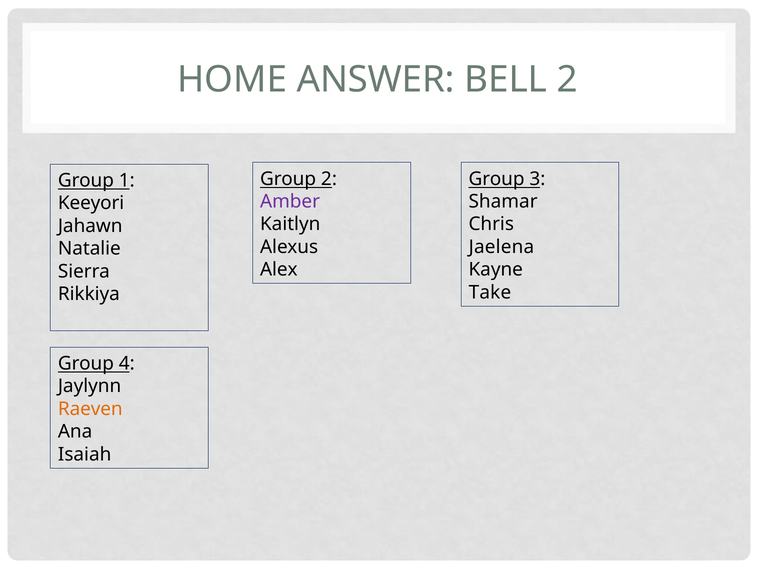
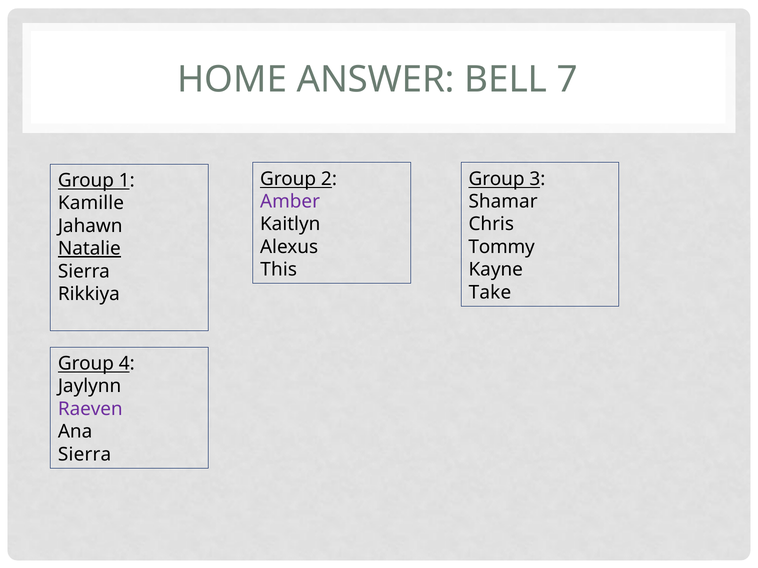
BELL 2: 2 -> 7
Keeyori: Keeyori -> Kamille
Jaelena: Jaelena -> Tommy
Natalie underline: none -> present
Alex: Alex -> This
Raeven colour: orange -> purple
Isaiah at (85, 455): Isaiah -> Sierra
